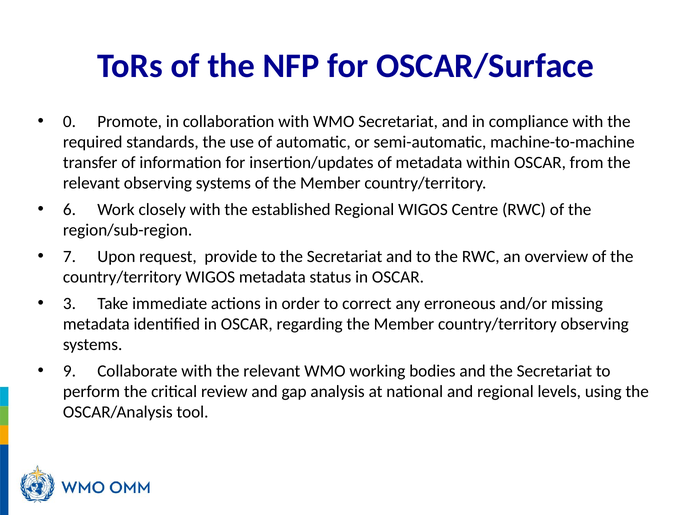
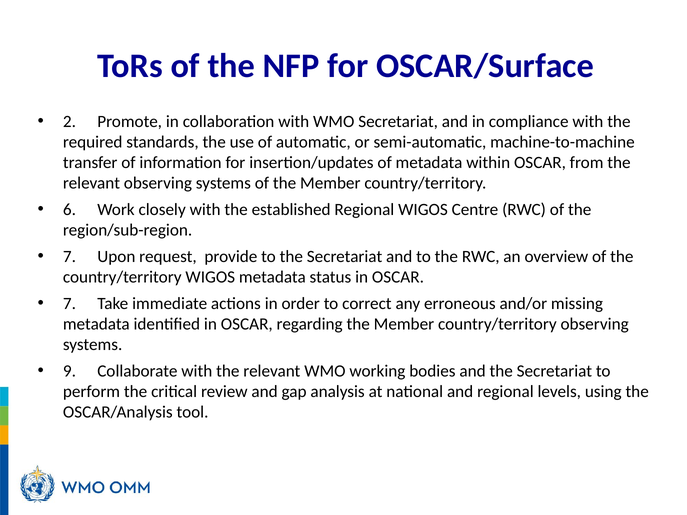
0: 0 -> 2
3 at (69, 304): 3 -> 7
